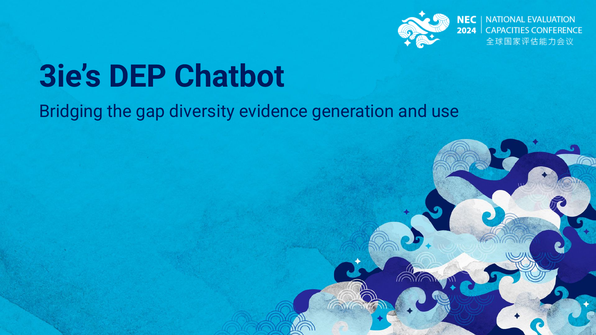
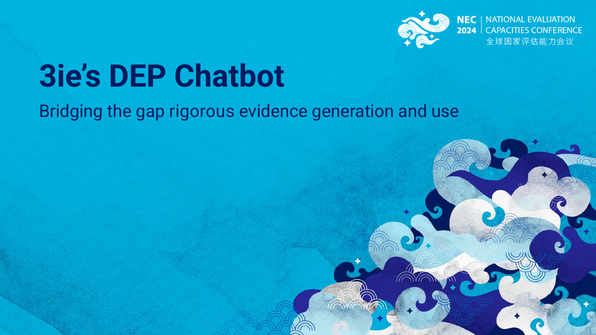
diversity: diversity -> rigorous
